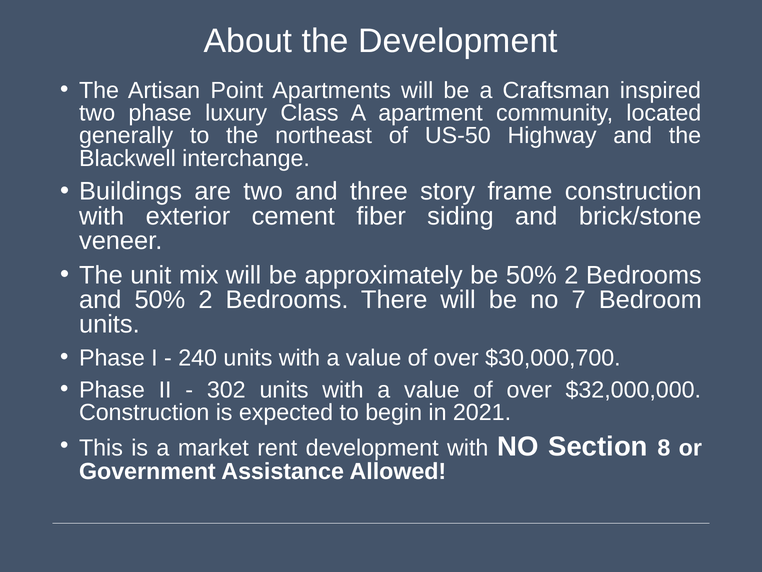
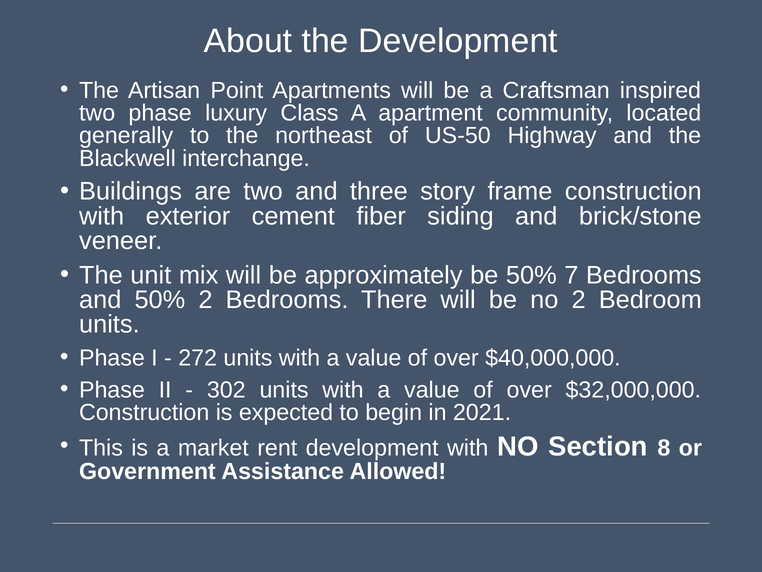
be 50% 2: 2 -> 7
no 7: 7 -> 2
240: 240 -> 272
$30,000,700: $30,000,700 -> $40,000,000
